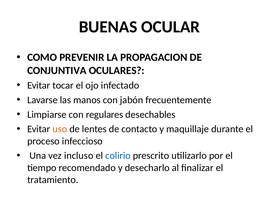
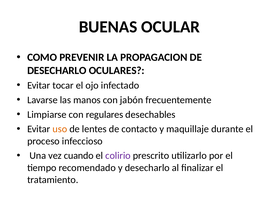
CONJUNTIVA at (57, 71): CONJUNTIVA -> DESECHARLO
incluso: incluso -> cuando
colirio colour: blue -> purple
